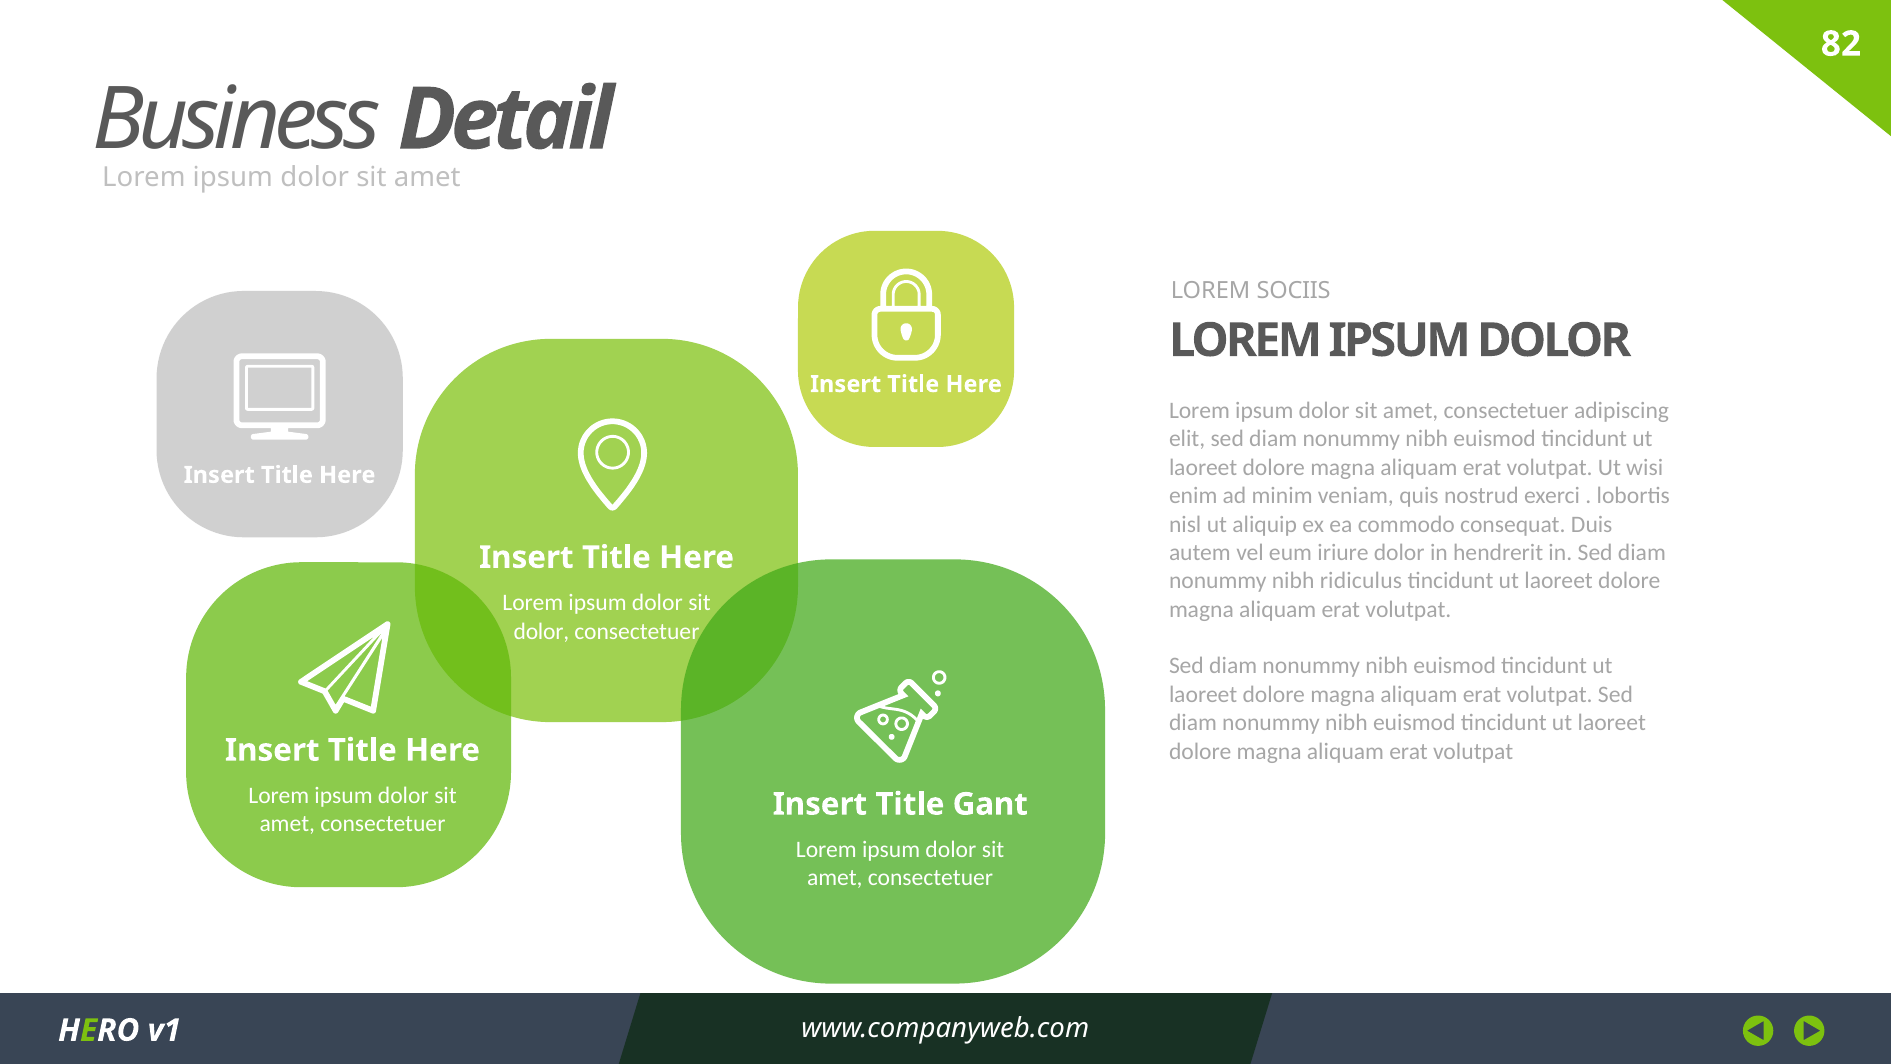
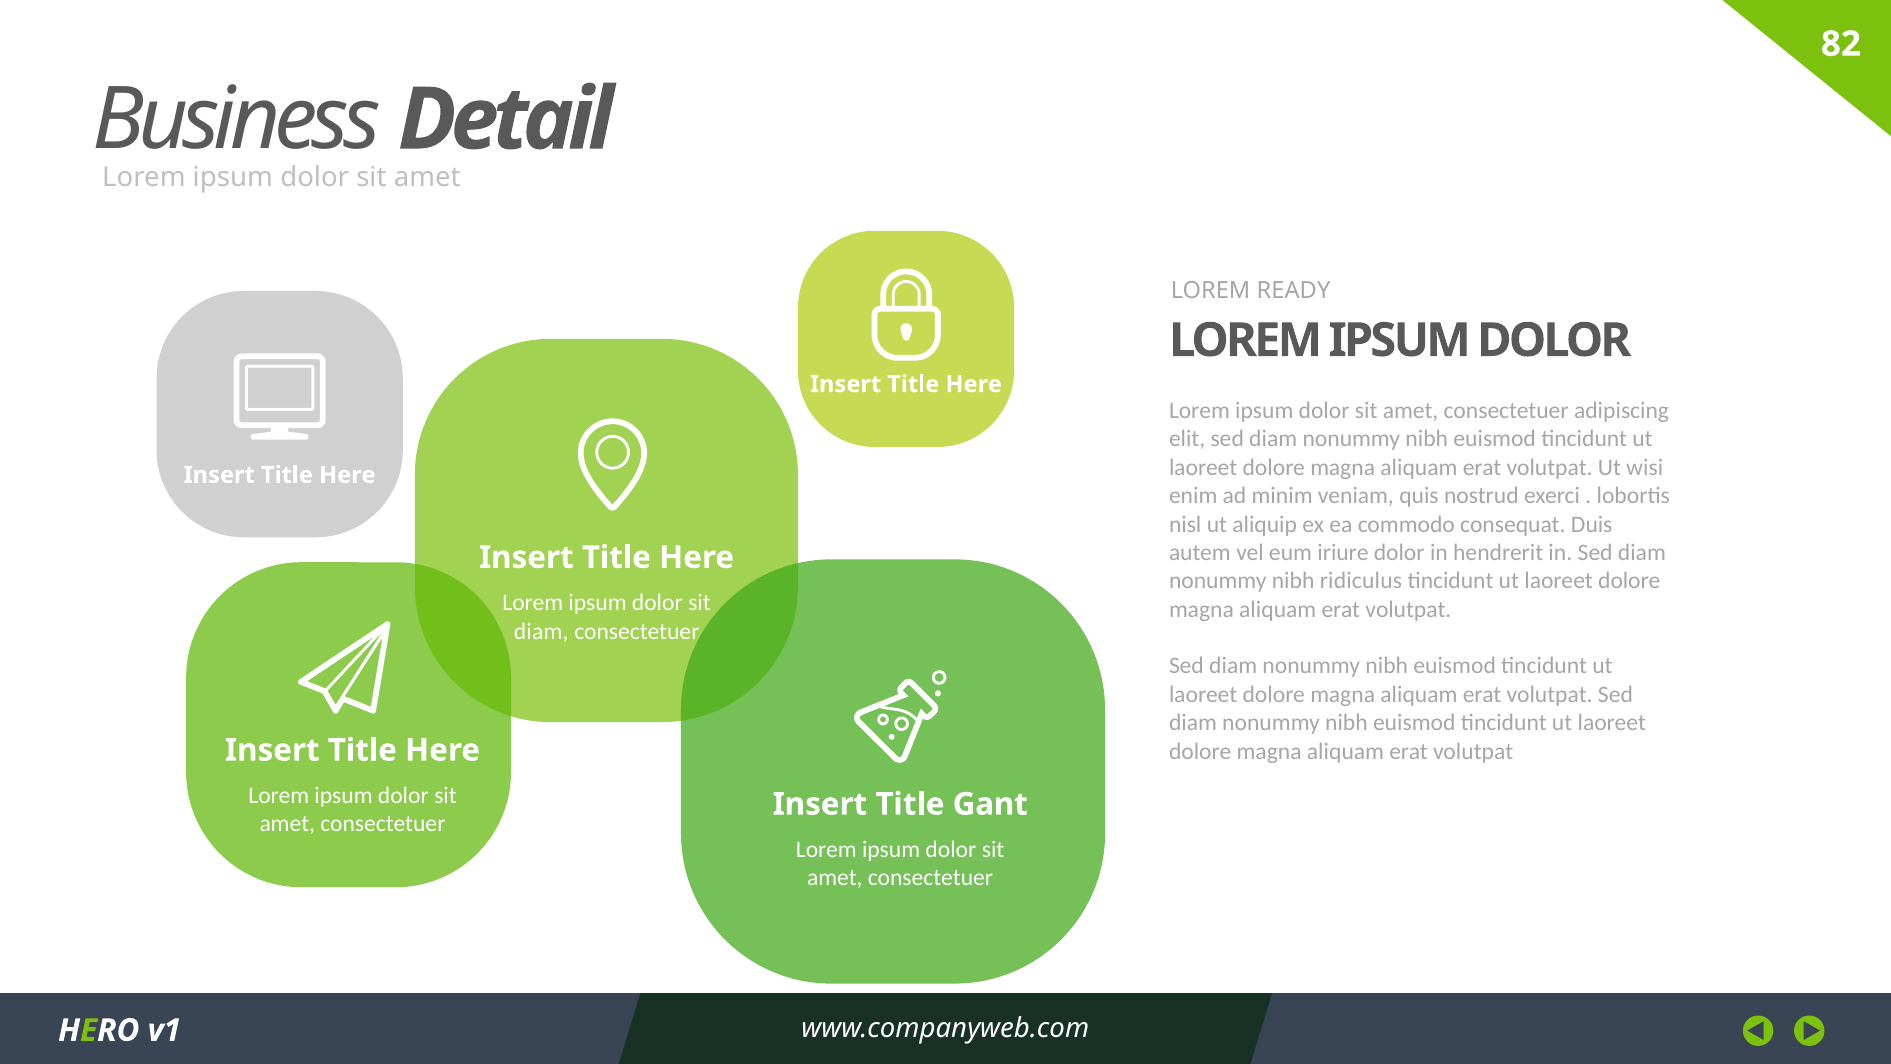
SOCIIS: SOCIIS -> READY
dolor at (541, 631): dolor -> diam
